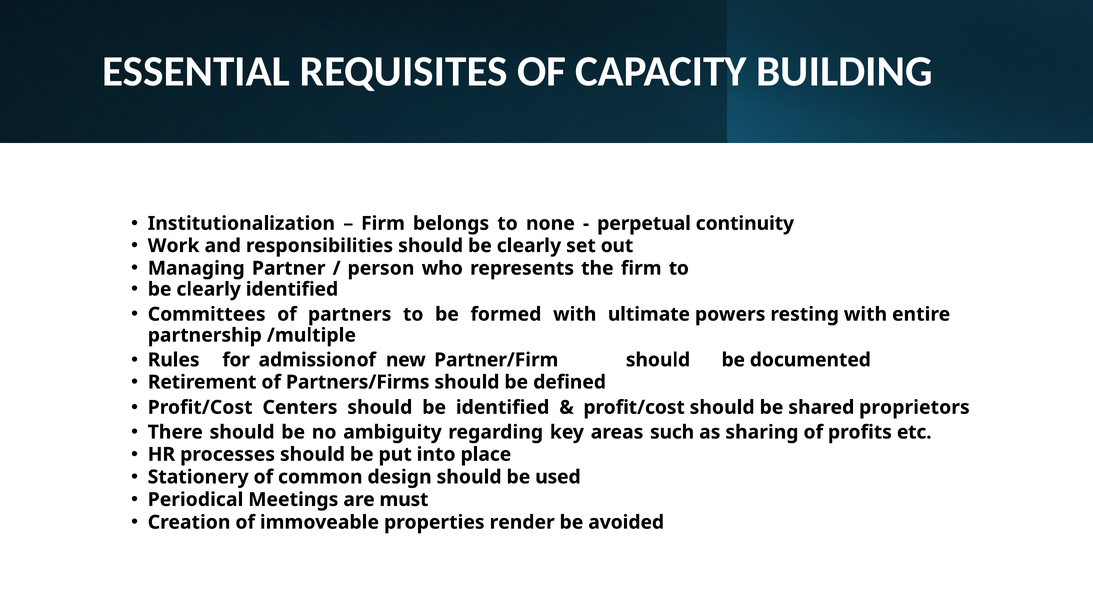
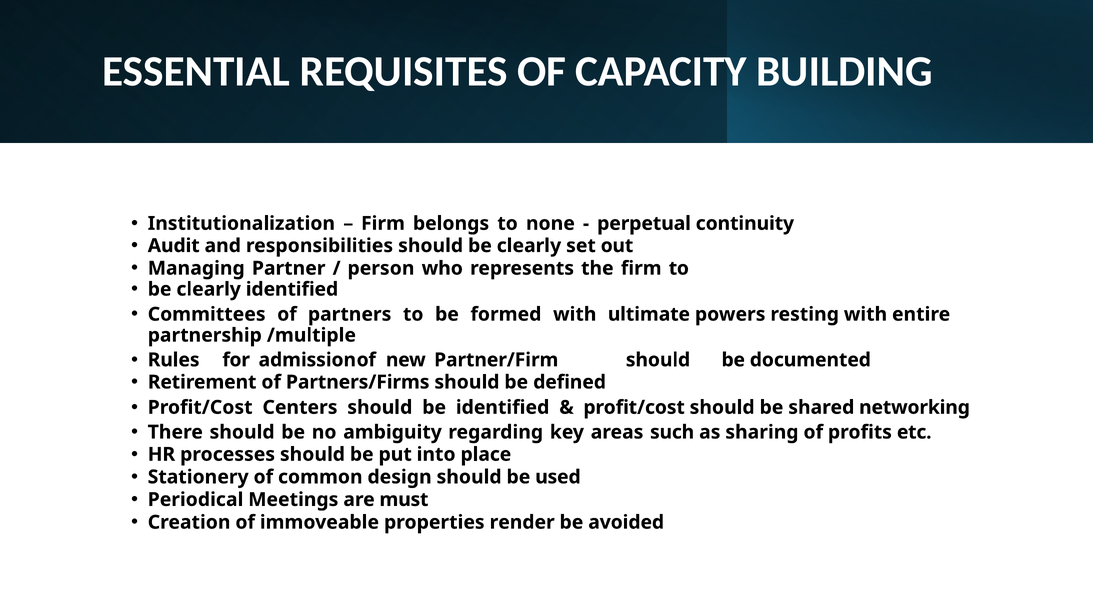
Work: Work -> Audit
proprietors: proprietors -> networking
